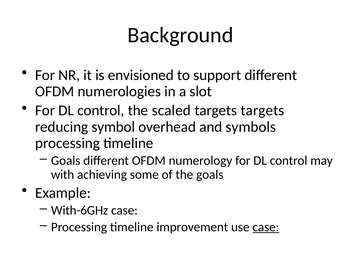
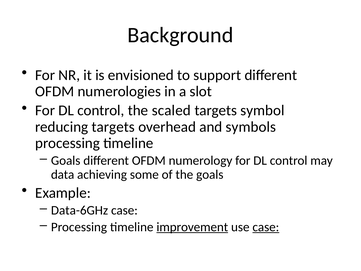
targets targets: targets -> symbol
reducing symbol: symbol -> targets
with: with -> data
With-6GHz: With-6GHz -> Data-6GHz
improvement underline: none -> present
